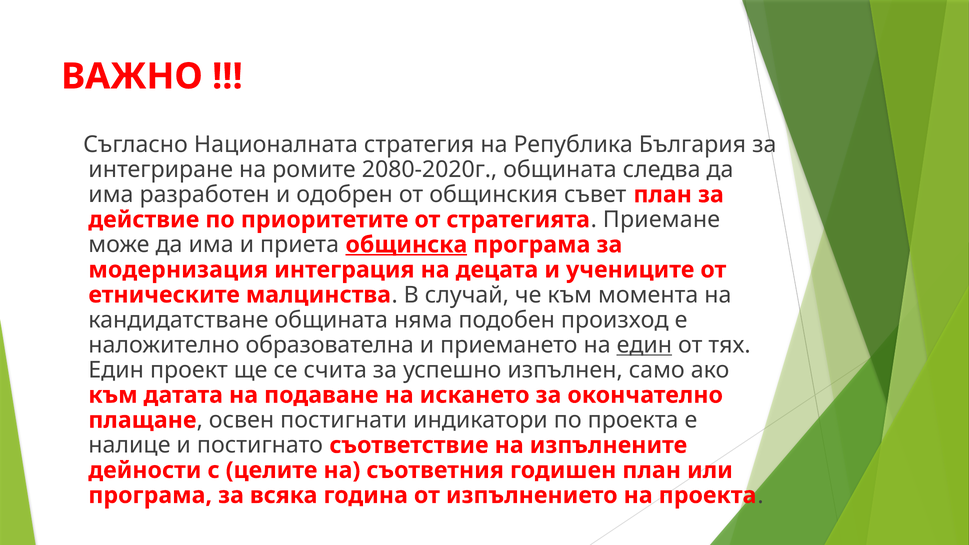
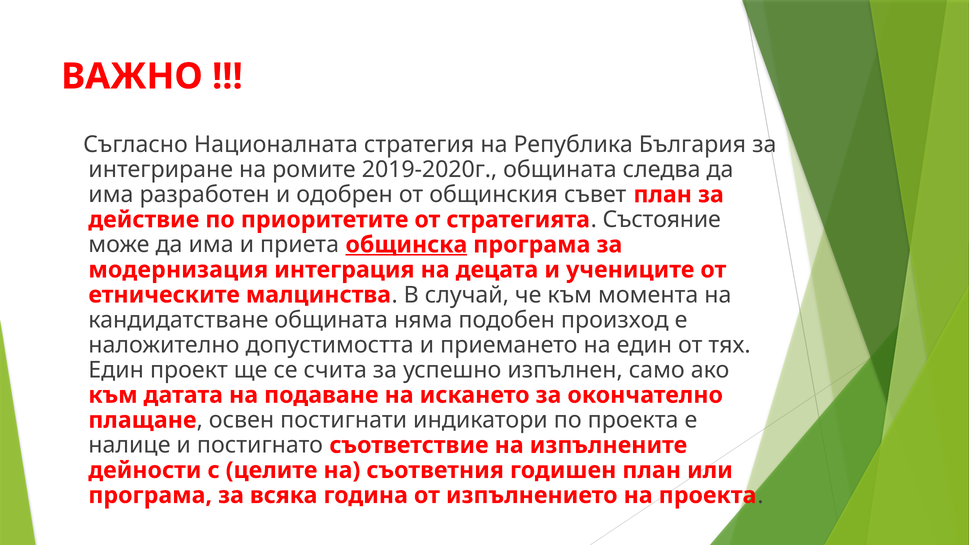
2080-2020г: 2080-2020г -> 2019-2020г
Приемане: Приемане -> Състояние
образователна: образователна -> допустимостта
един at (644, 345) underline: present -> none
